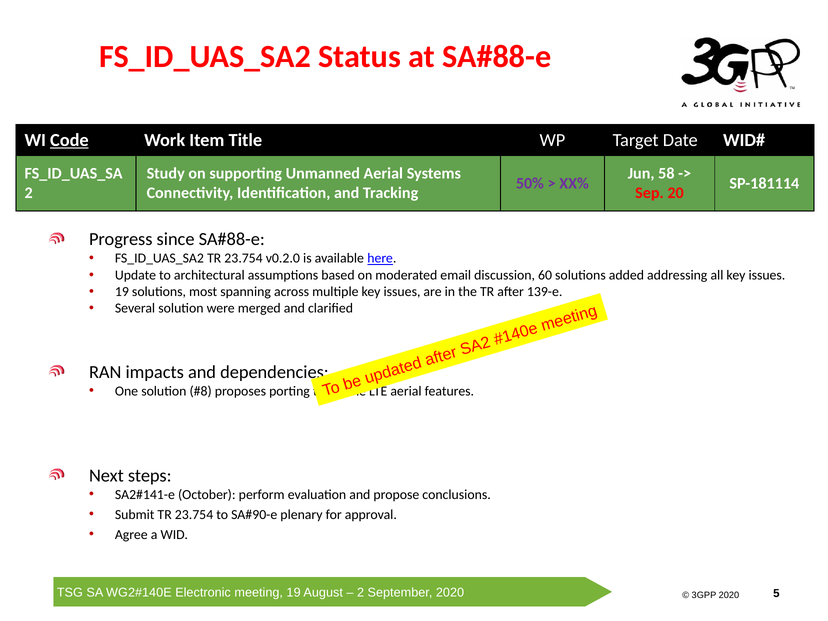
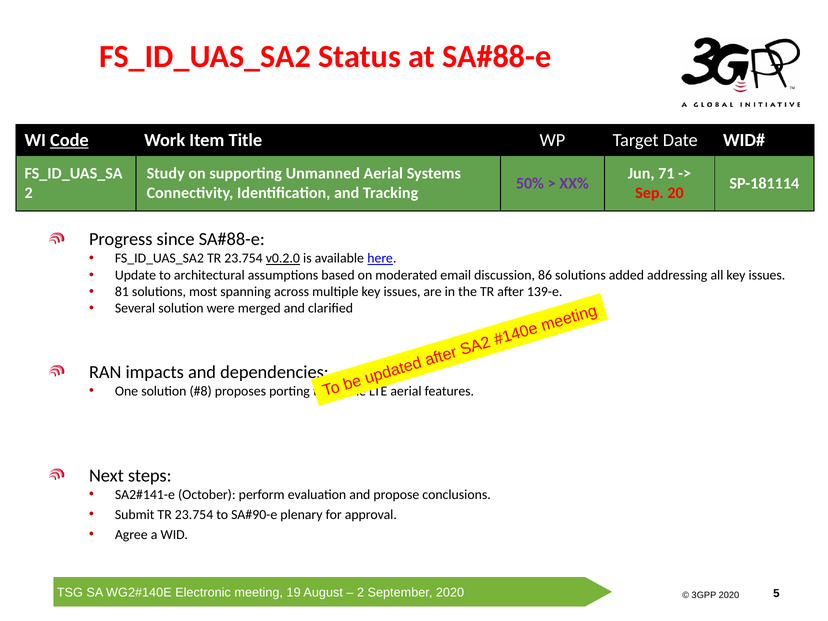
58: 58 -> 71
v0.2.0 underline: none -> present
60: 60 -> 86
19 at (122, 292): 19 -> 81
